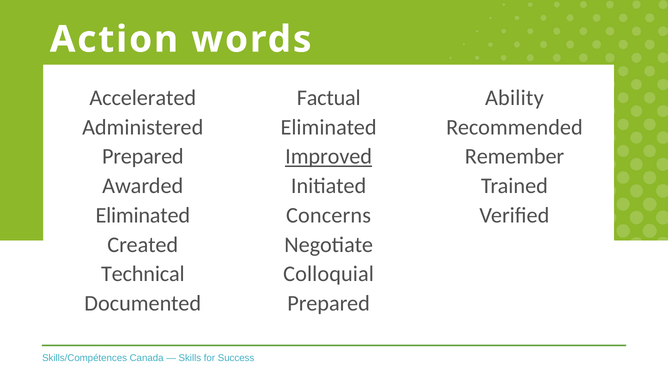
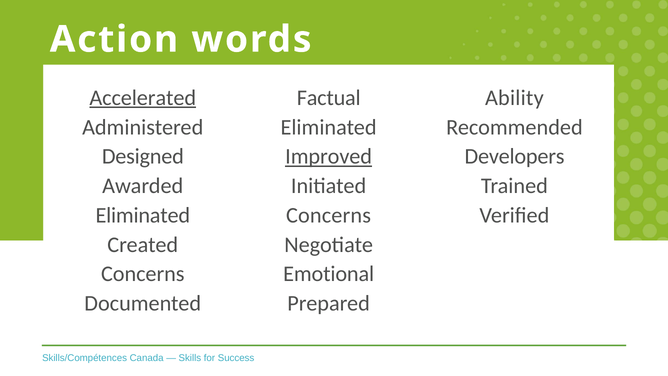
Accelerated underline: none -> present
Prepared at (143, 156): Prepared -> Designed
Remember: Remember -> Developers
Technical at (143, 274): Technical -> Concerns
Colloquial: Colloquial -> Emotional
